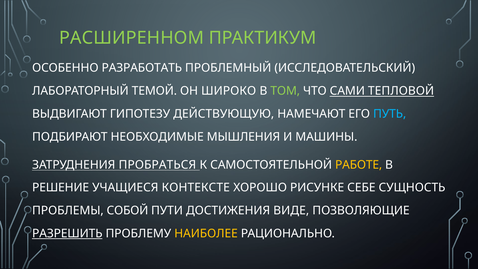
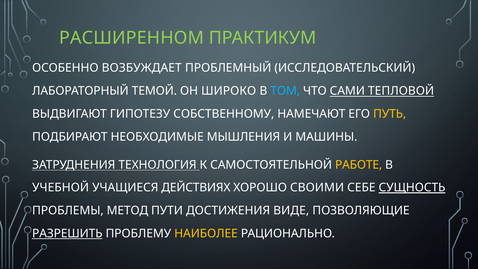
РАЗРАБОТАТЬ: РАЗРАБОТАТЬ -> ВОЗБУЖДАЕТ
ТОМ colour: light green -> light blue
ДЕЙСТВУЮЩУЮ: ДЕЙСТВУЮЩУЮ -> СОБСТВЕННОМУ
ПУТЬ colour: light blue -> yellow
ПРОБРАТЬСЯ: ПРОБРАТЬСЯ -> ТЕХНОЛОГИЯ
РЕШЕНИЕ: РЕШЕНИЕ -> УЧЕБНОЙ
КОНТЕКСТЕ: КОНТЕКСТЕ -> ДЕЙСТВИЯХ
РИСУНКЕ: РИСУНКЕ -> СВОИМИ
СУЩНОСТЬ underline: none -> present
СОБОЙ: СОБОЙ -> МЕТОД
